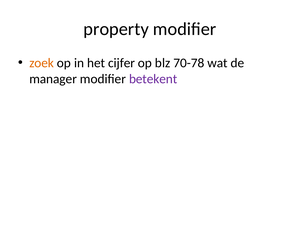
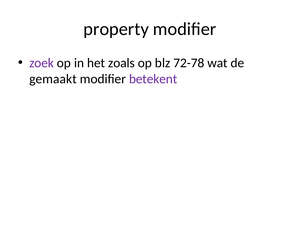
zoek colour: orange -> purple
cijfer: cijfer -> zoals
70-78: 70-78 -> 72-78
manager: manager -> gemaakt
